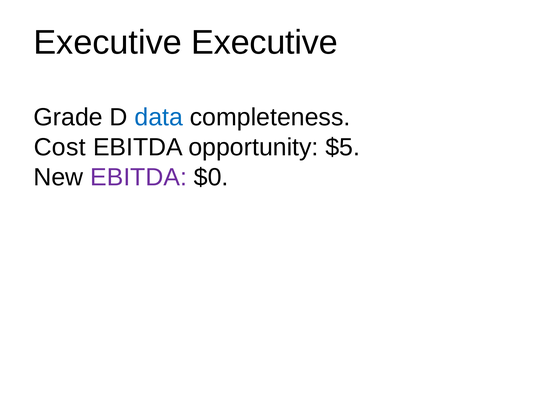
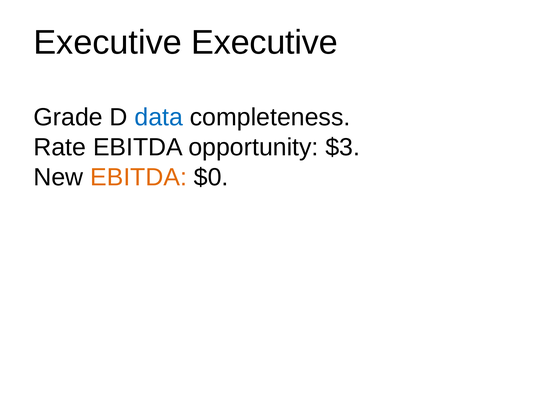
Cost: Cost -> Rate
$5: $5 -> $3
EBITDA at (139, 177) colour: purple -> orange
